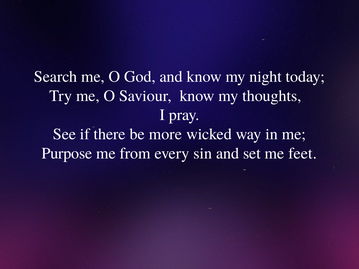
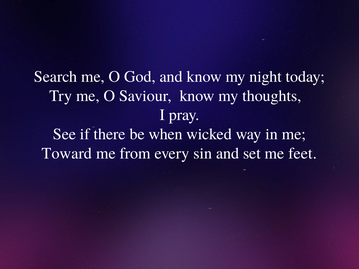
more: more -> when
Purpose: Purpose -> Toward
